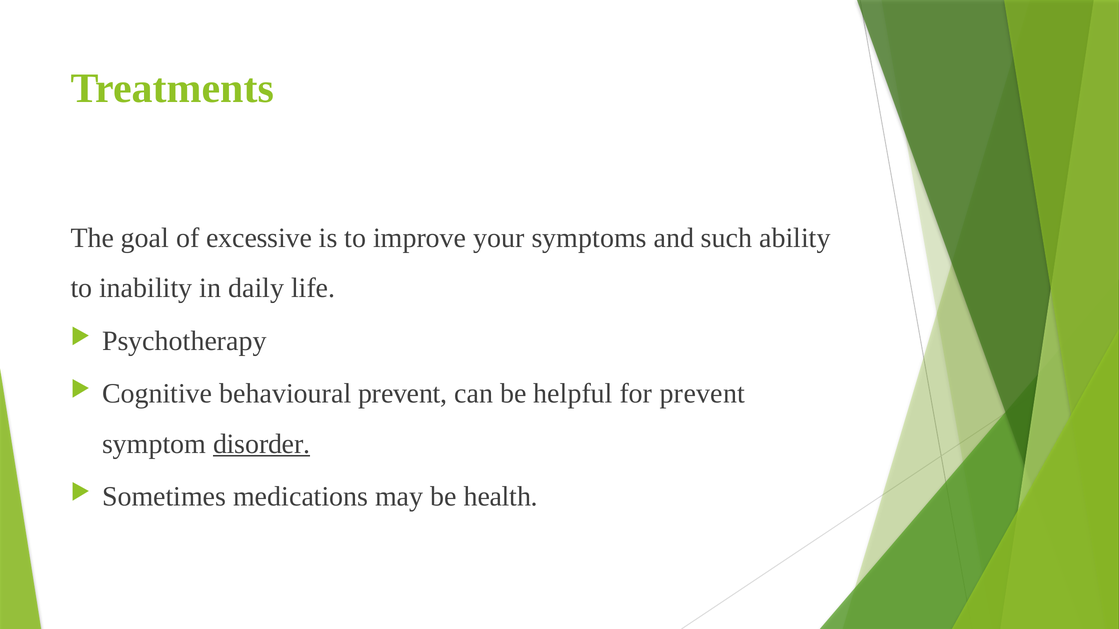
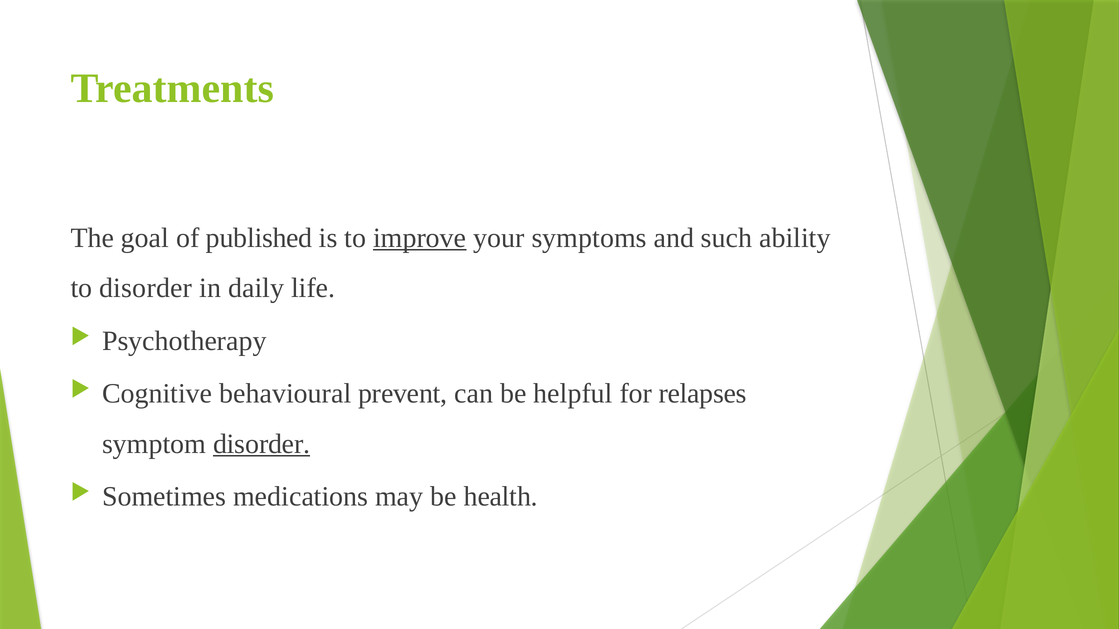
excessive: excessive -> published
improve underline: none -> present
to inability: inability -> disorder
for prevent: prevent -> relapses
